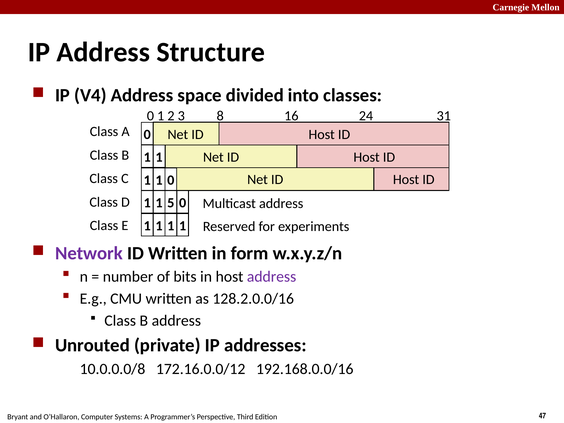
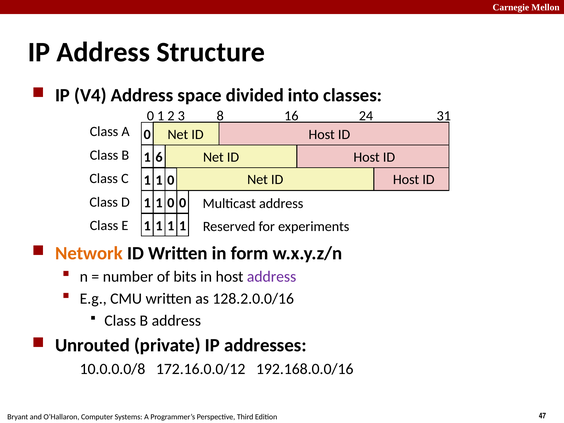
1 at (159, 157): 1 -> 6
5 at (171, 203): 5 -> 0
Network colour: purple -> orange
